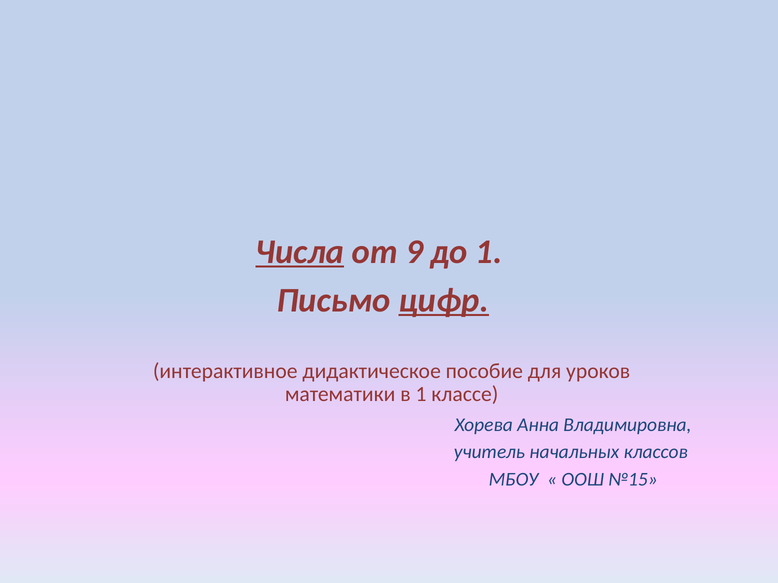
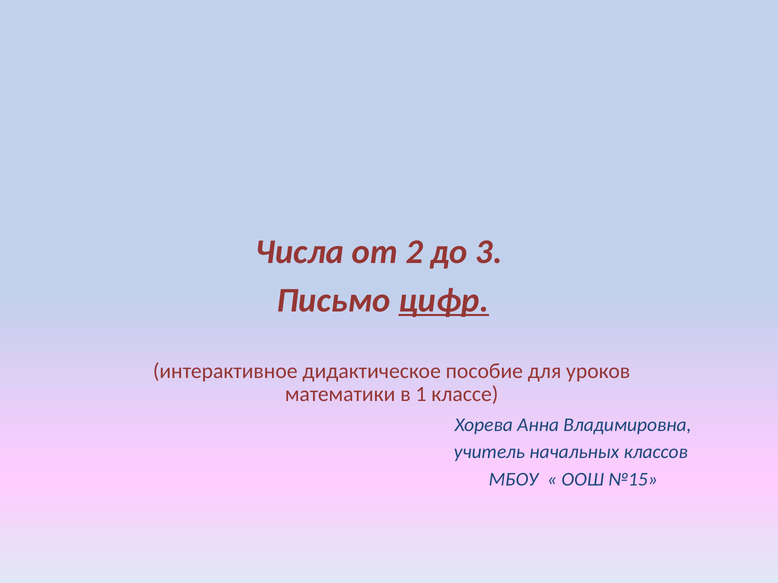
Числа underline: present -> none
9: 9 -> 2
до 1: 1 -> 3
